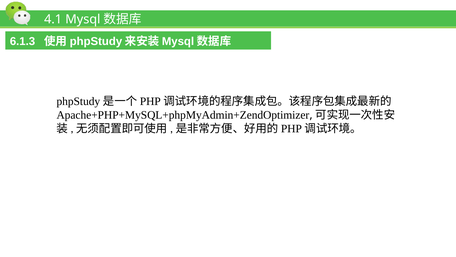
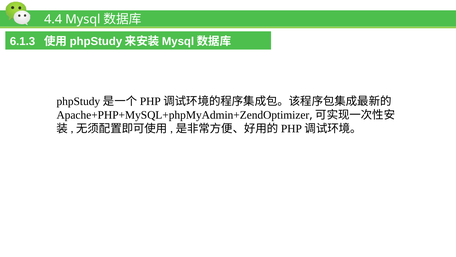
4.1: 4.1 -> 4.4
